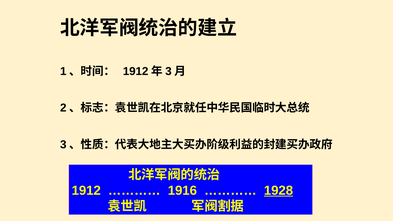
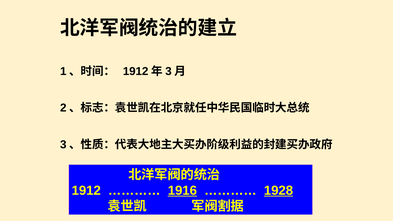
1916 underline: none -> present
